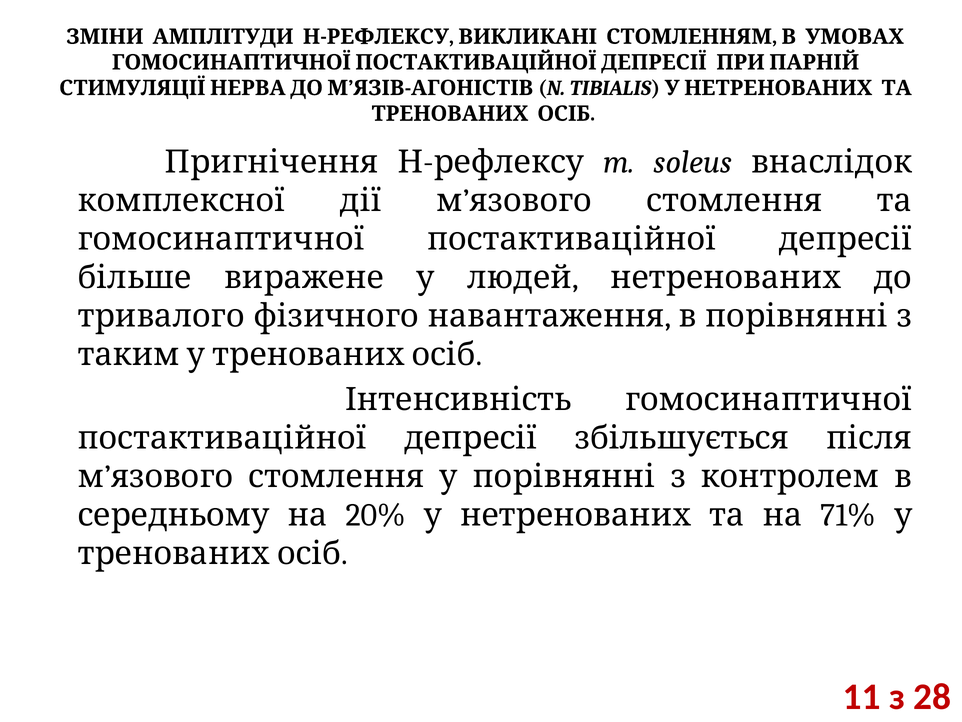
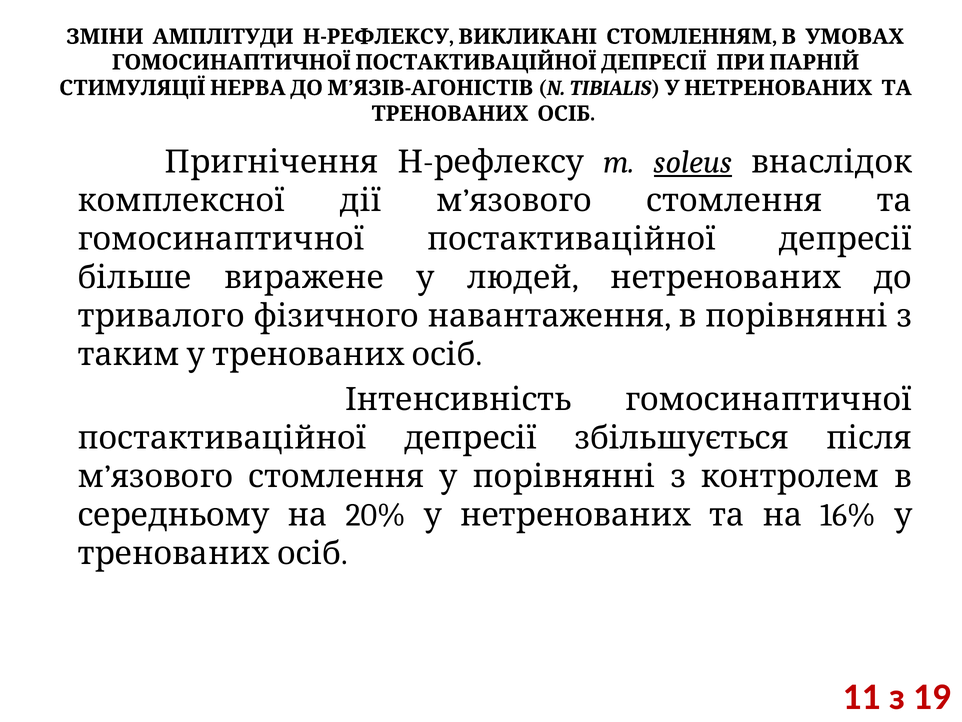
soleus underline: none -> present
71%: 71% -> 16%
28: 28 -> 19
